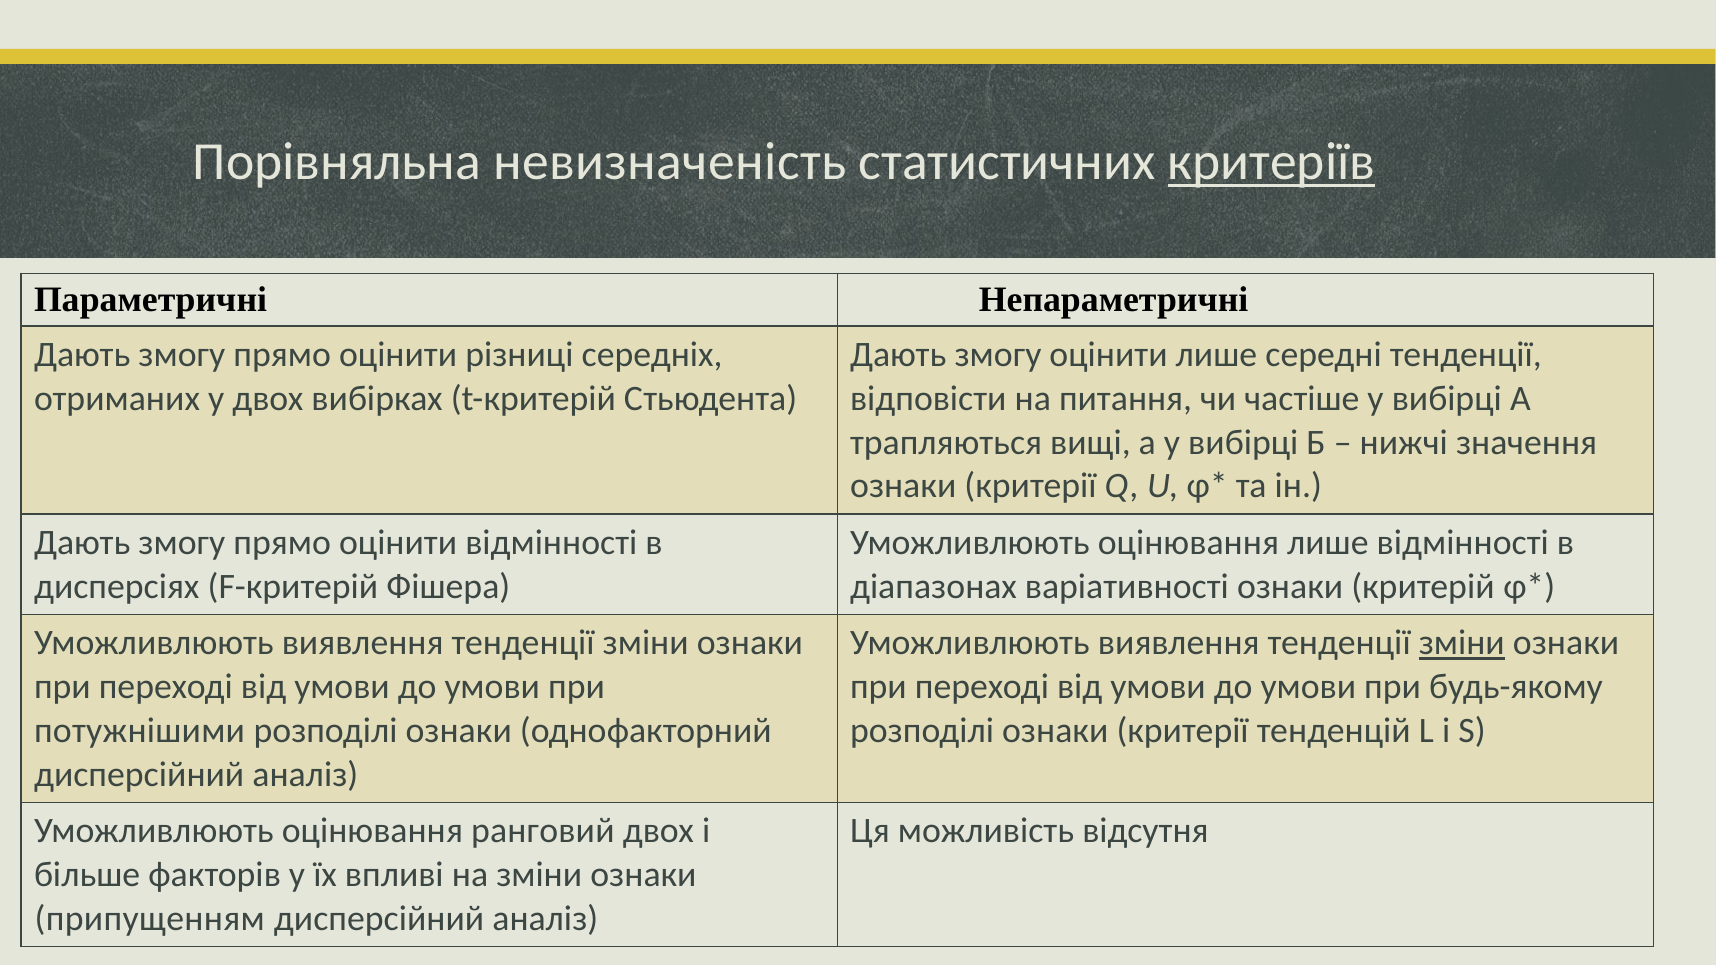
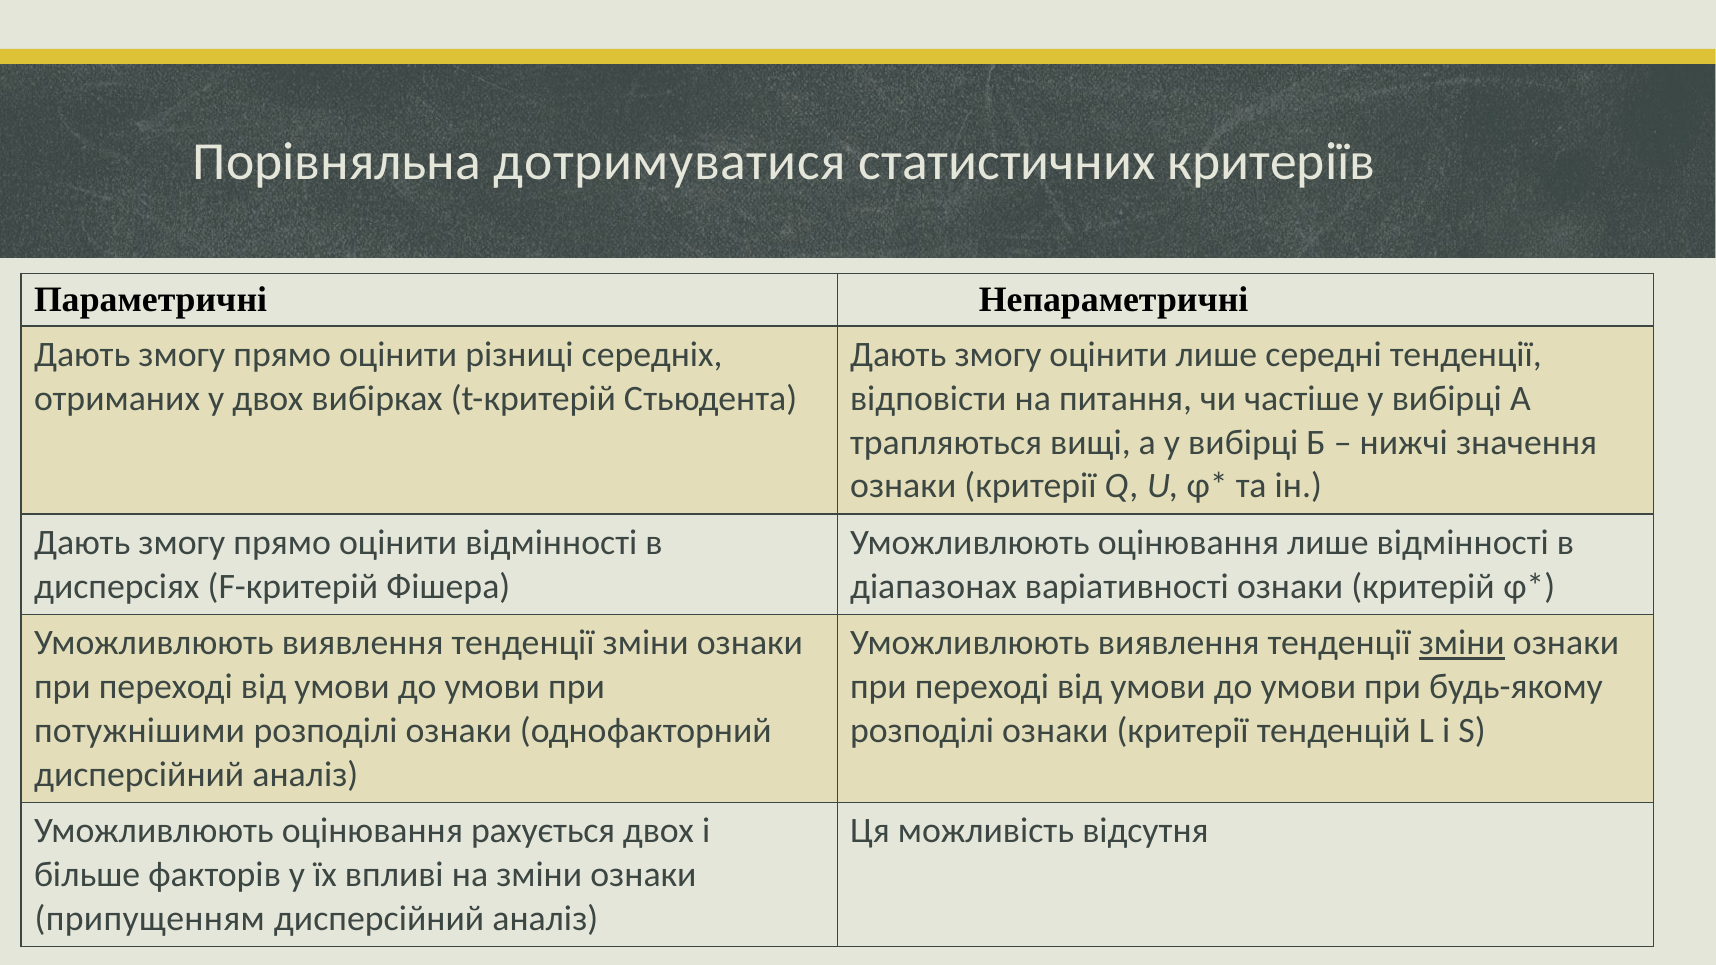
невизначеність: невизначеність -> дотримуватися
критеріїв underline: present -> none
ранговий: ранговий -> рахується
